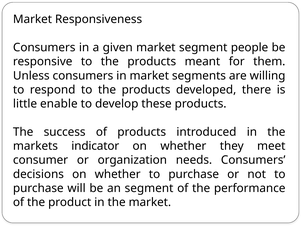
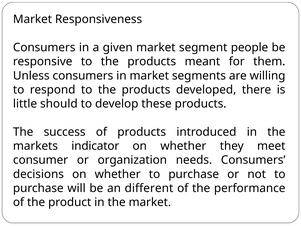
enable: enable -> should
an segment: segment -> different
